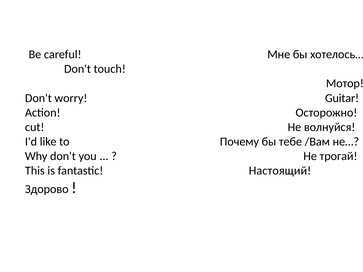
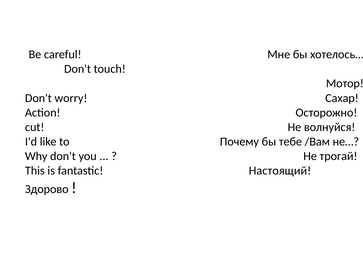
Guitar: Guitar -> Сахар
